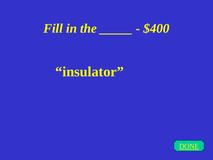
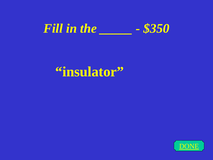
$400: $400 -> $350
